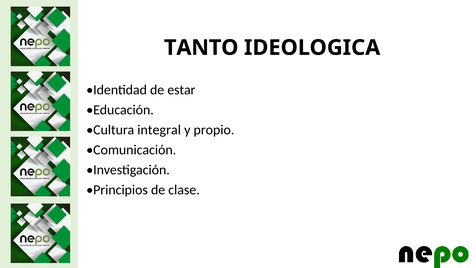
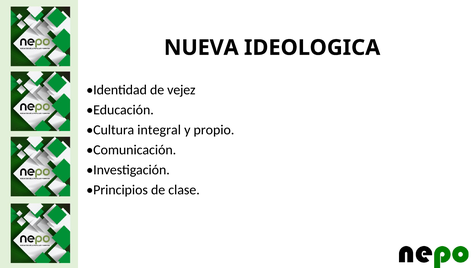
TANTO: TANTO -> NUEVA
estar: estar -> vejez
